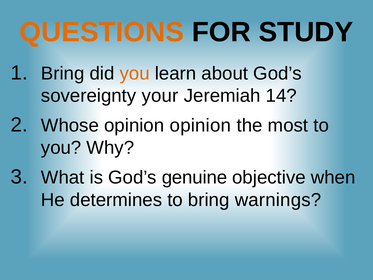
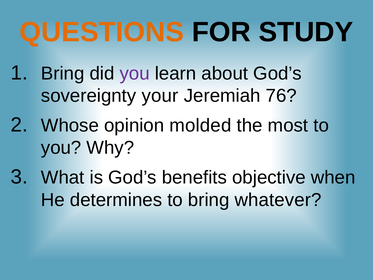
you at (135, 73) colour: orange -> purple
14: 14 -> 76
opinion opinion: opinion -> molded
genuine: genuine -> benefits
warnings: warnings -> whatever
